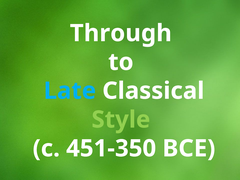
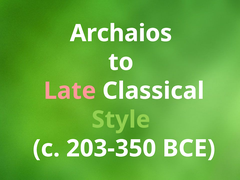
Through: Through -> Archaios
Late colour: light blue -> pink
451-350: 451-350 -> 203-350
